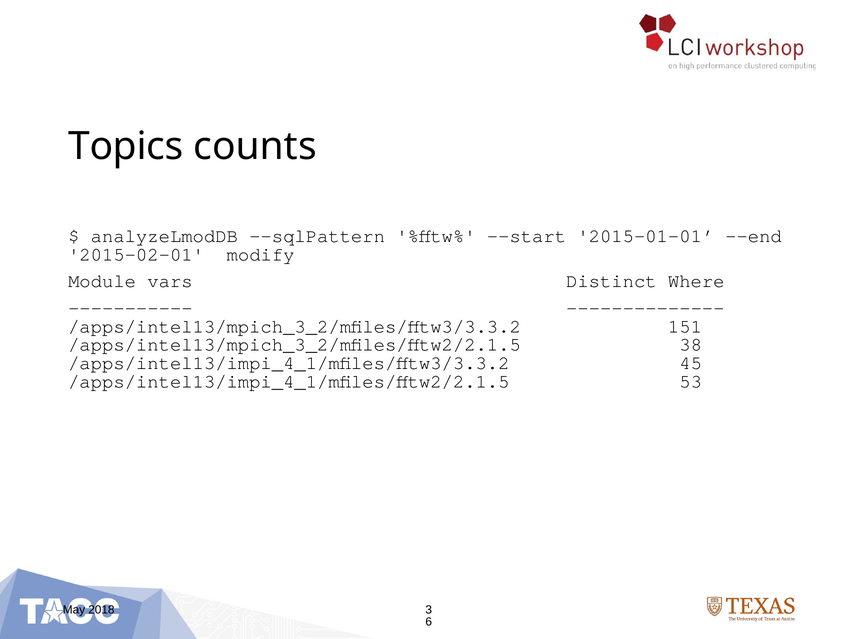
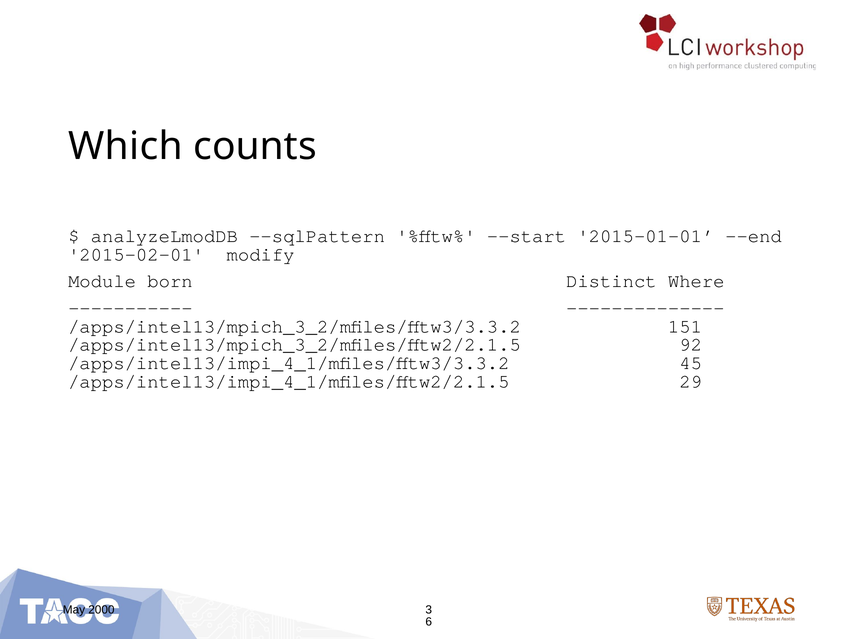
Topics: Topics -> Which
vars: vars -> born
38: 38 -> 92
53: 53 -> 29
2018: 2018 -> 2000
